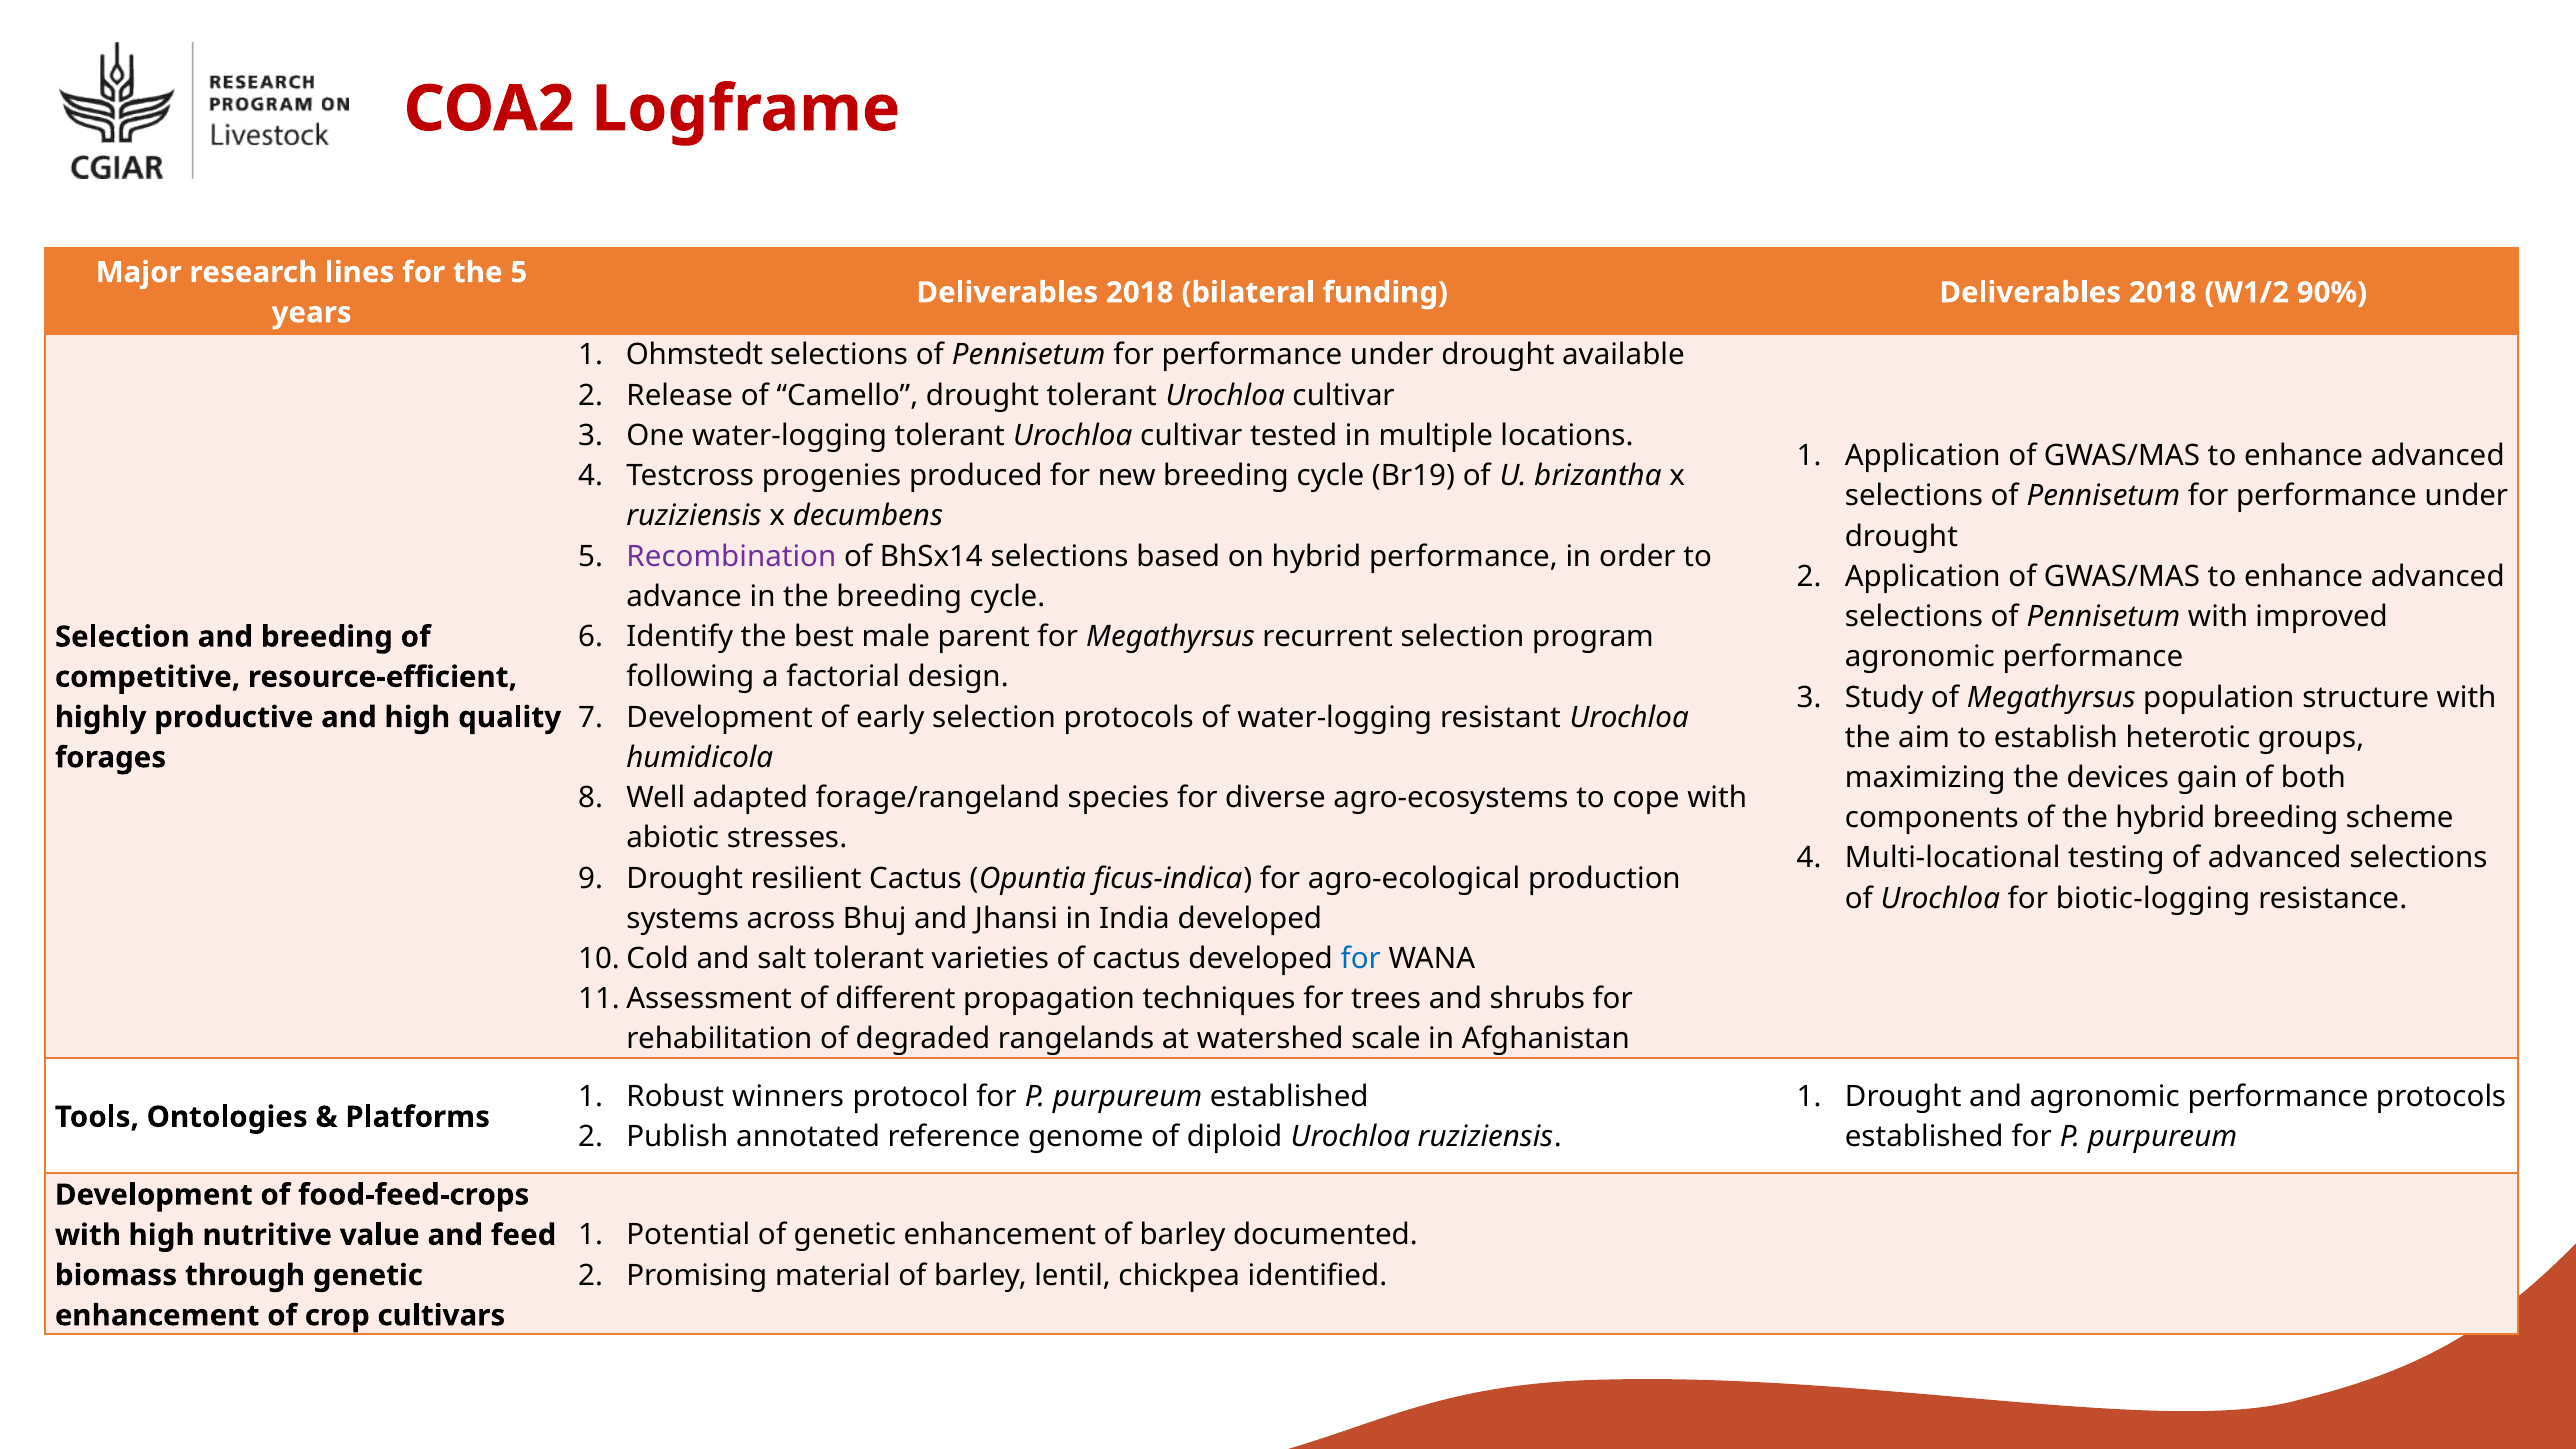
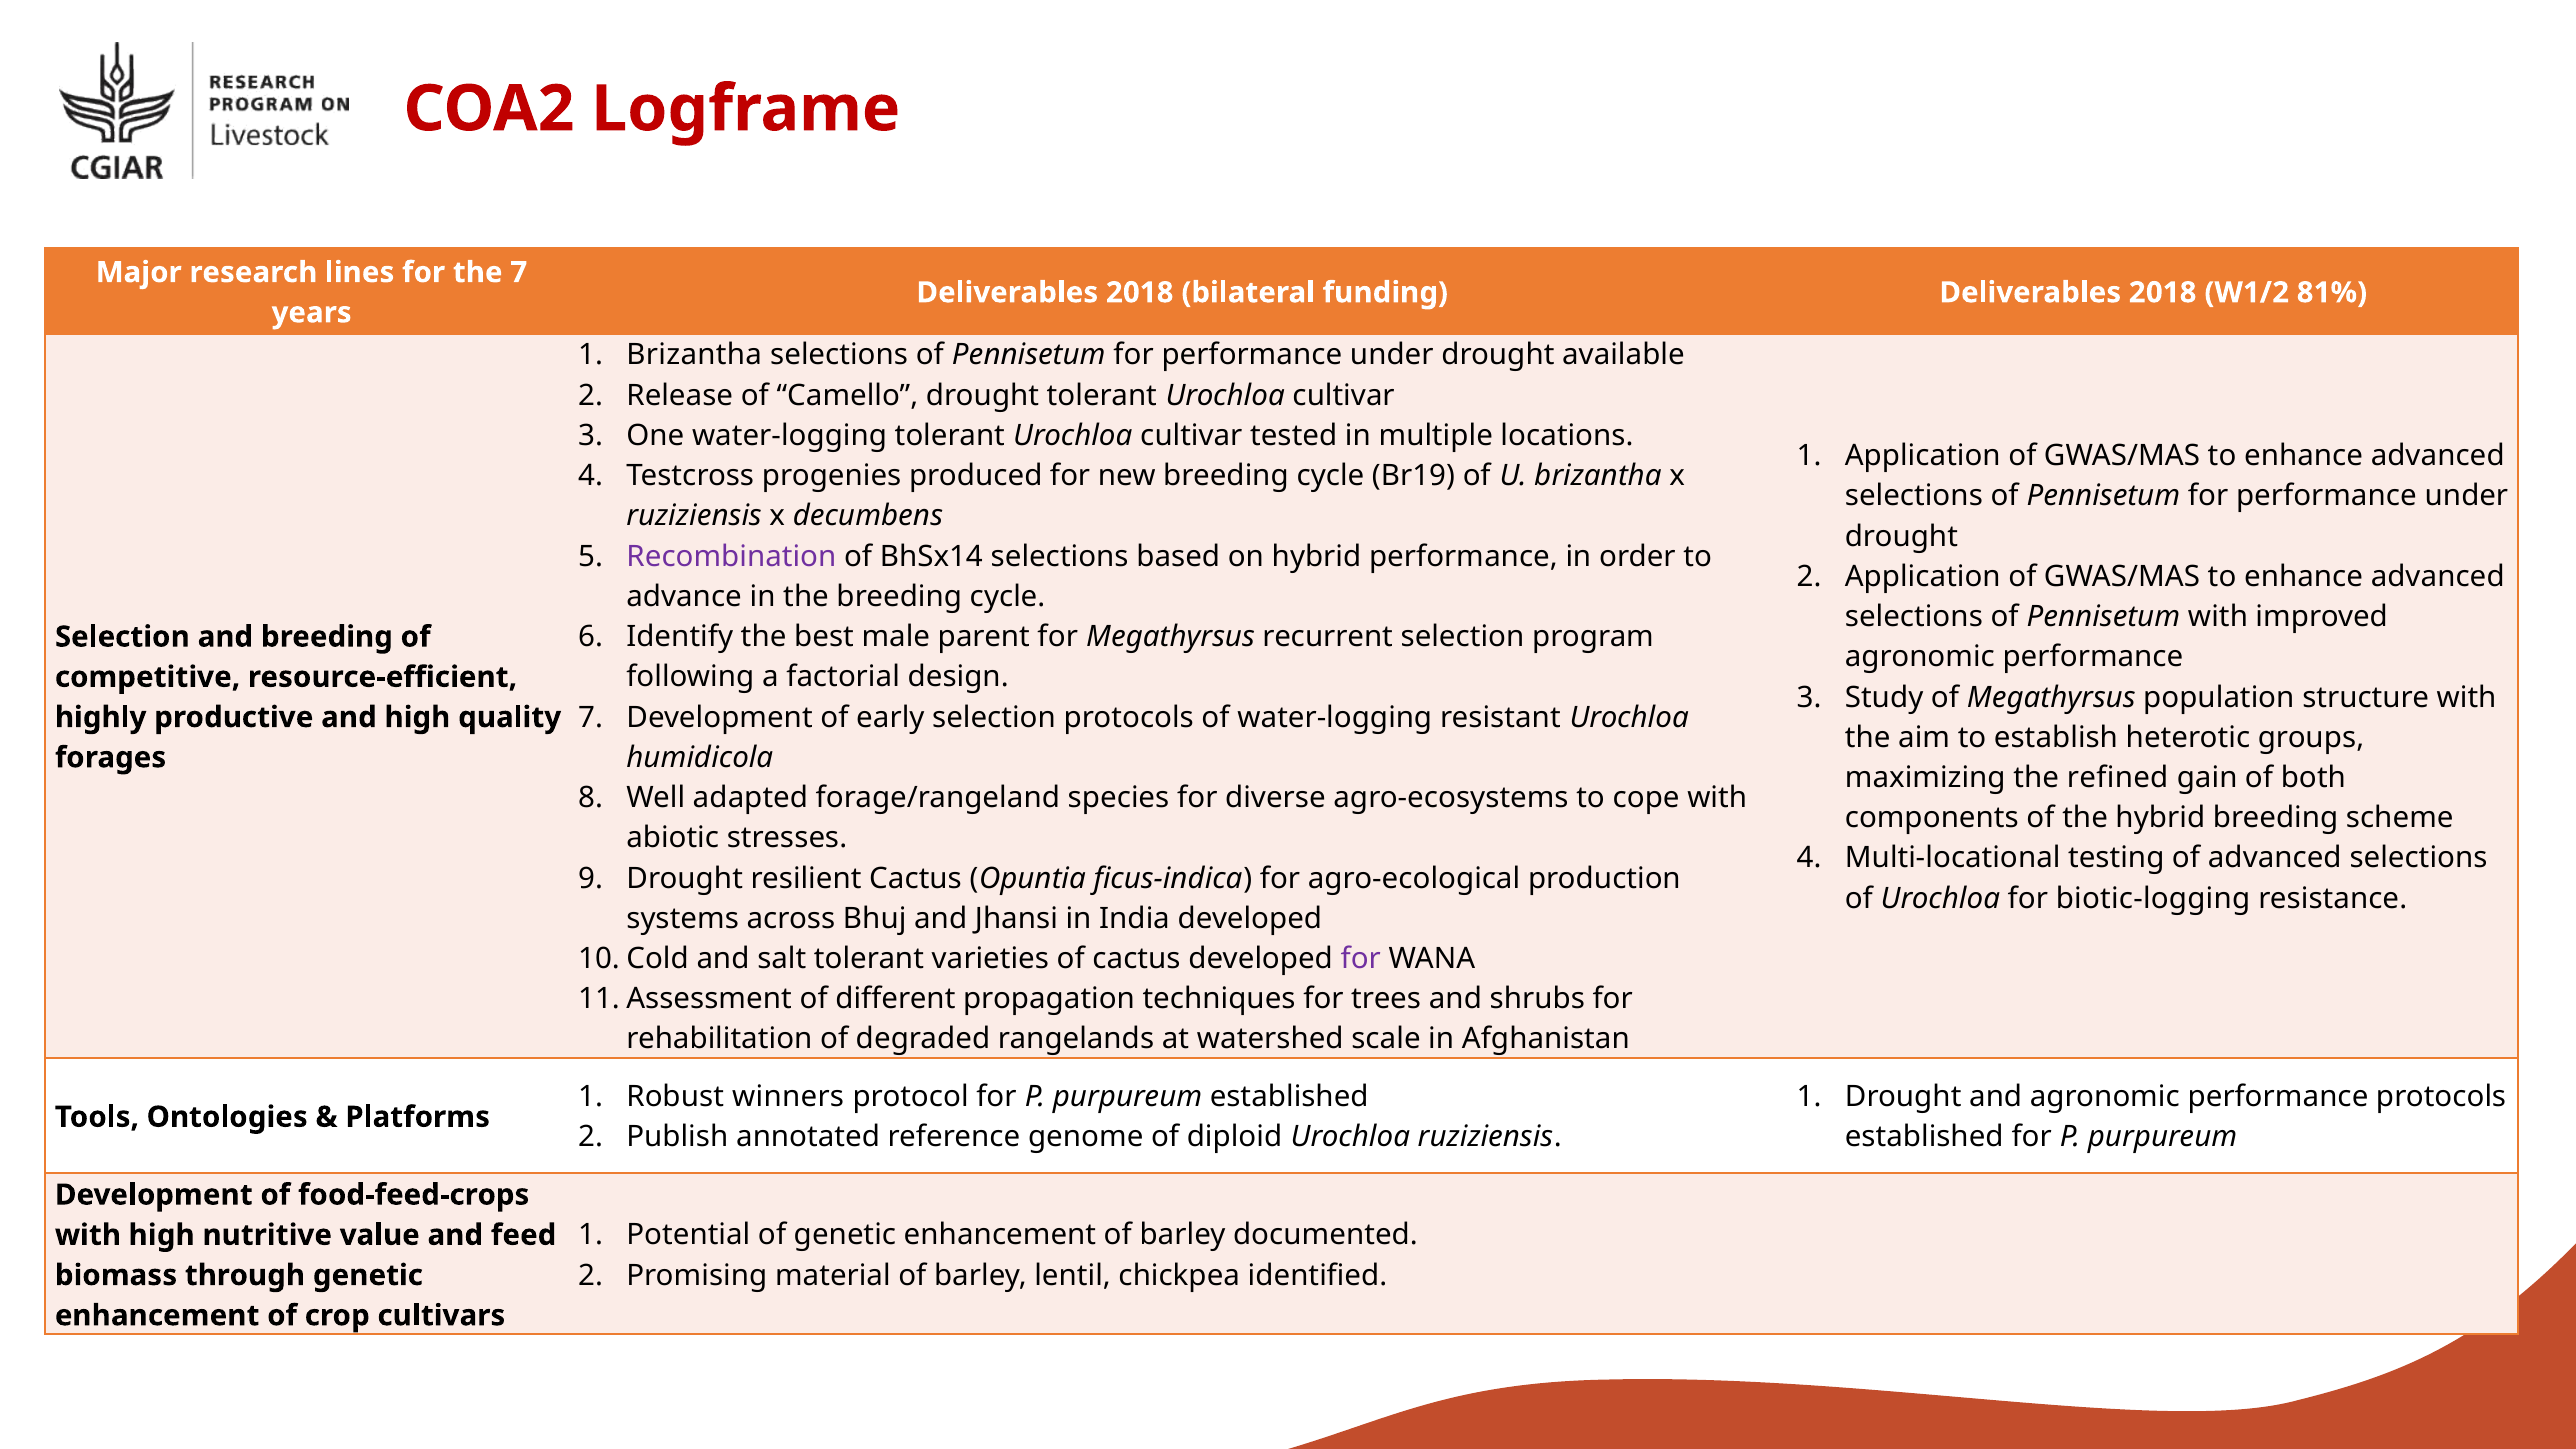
the 5: 5 -> 7
90%: 90% -> 81%
Ohmstedt at (695, 355): Ohmstedt -> Brizantha
devices: devices -> refined
for at (1361, 959) colour: blue -> purple
